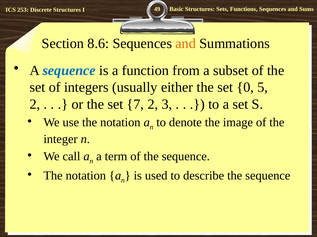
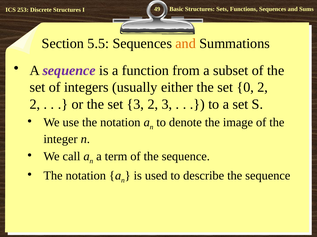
8.6: 8.6 -> 5.5
sequence at (69, 71) colour: blue -> purple
0 5: 5 -> 2
set 7: 7 -> 3
